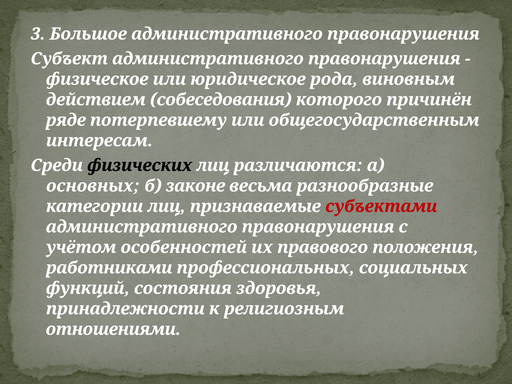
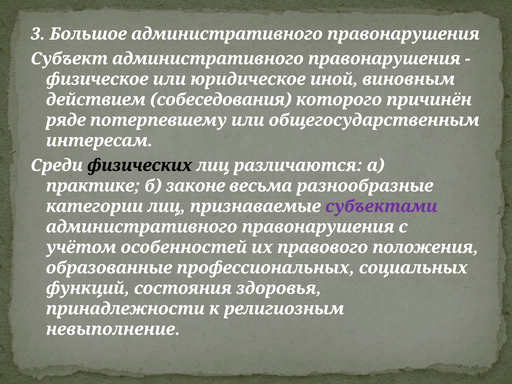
рода: рода -> иной
основных: основных -> практике
субъектами colour: red -> purple
работниками: работниками -> образованные
отношениями: отношениями -> невыполнение
